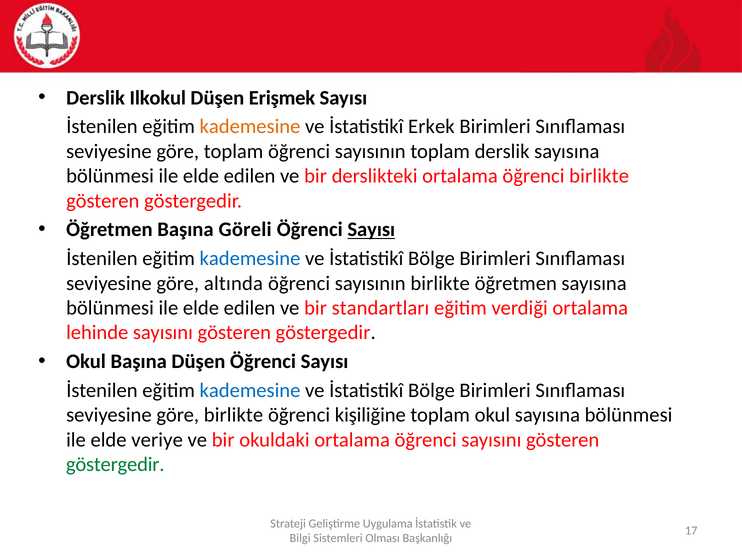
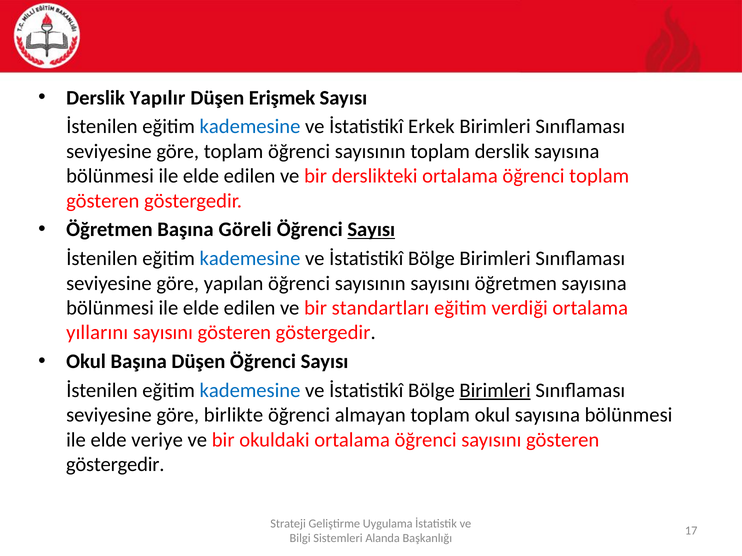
Ilkokul: Ilkokul -> Yapılır
kademesine at (250, 127) colour: orange -> blue
öğrenci birlikte: birlikte -> toplam
altında: altında -> yapılan
sayısının birlikte: birlikte -> sayısını
lehinde: lehinde -> yıllarını
Birimleri at (495, 391) underline: none -> present
kişiliğine: kişiliğine -> almayan
göstergedir at (115, 465) colour: green -> black
Olması: Olması -> Alanda
